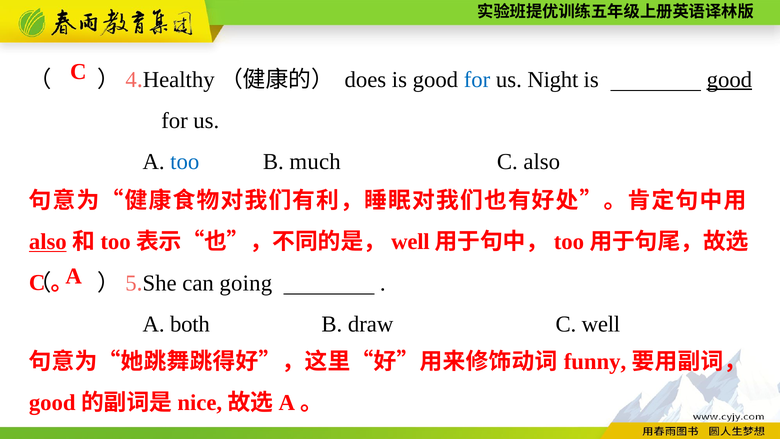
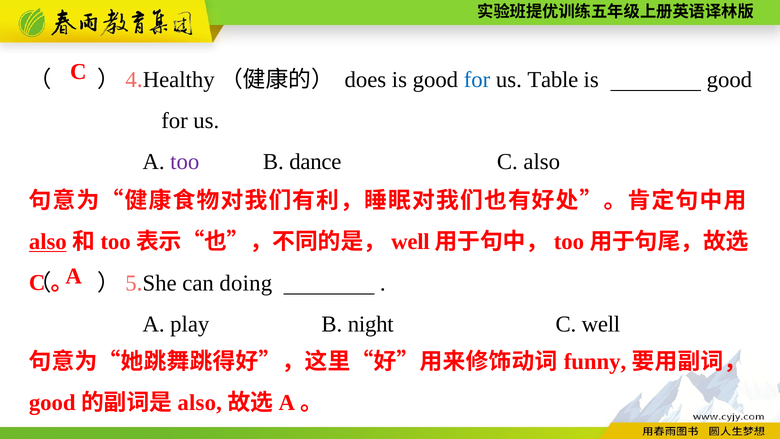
Night: Night -> Table
good at (729, 80) underline: present -> none
too at (185, 162) colour: blue -> purple
much: much -> dance
going: going -> doing
both: both -> play
draw: draw -> night
nice at (200, 403): nice -> also
